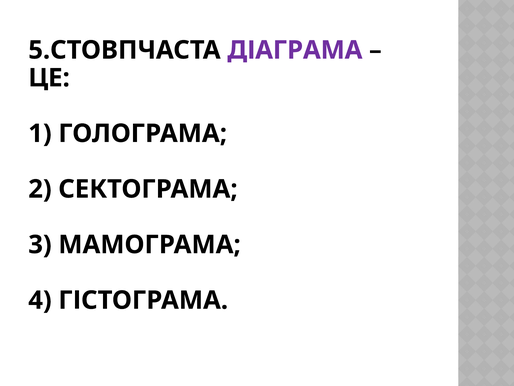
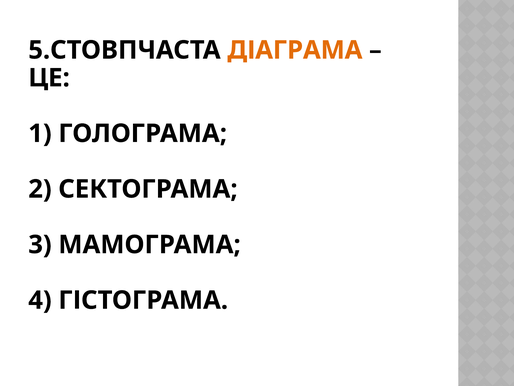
ДІАГРАМА colour: purple -> orange
